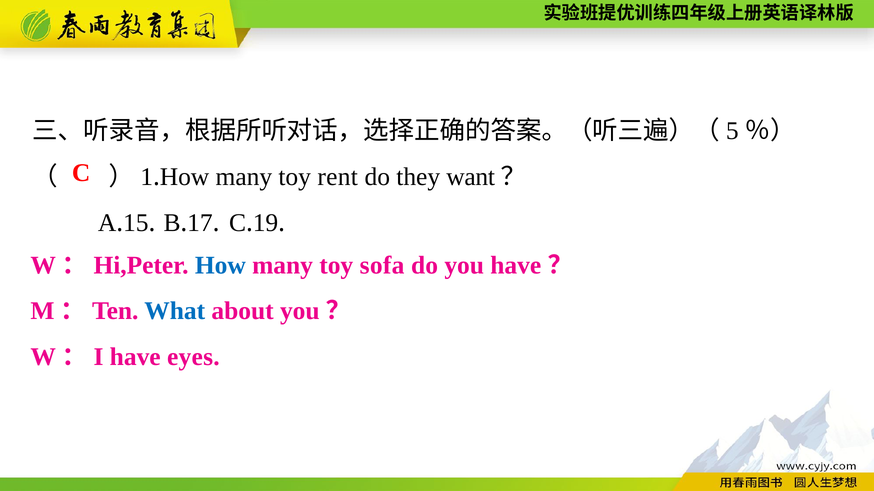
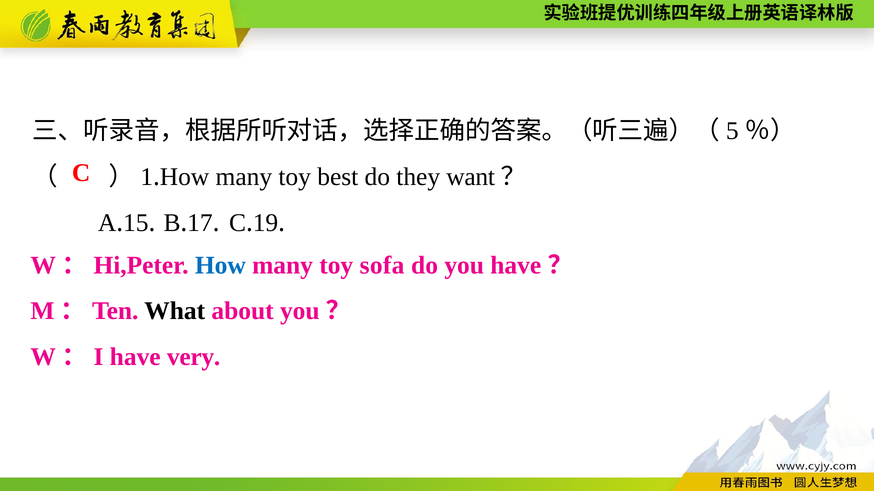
rent: rent -> best
What colour: blue -> black
eyes: eyes -> very
